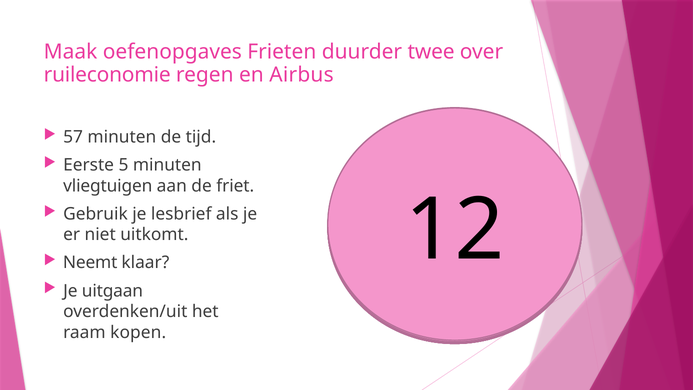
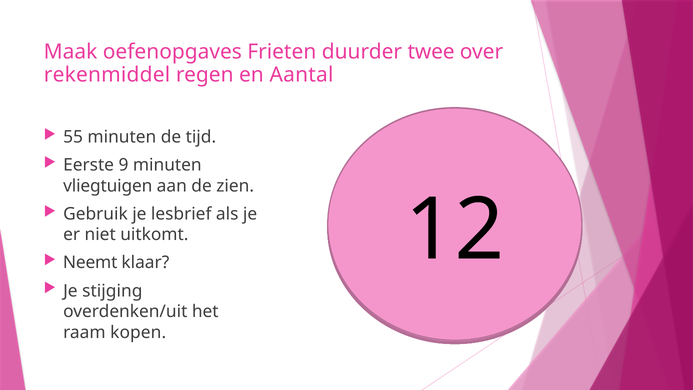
ruileconomie: ruileconomie -> rekenmiddel
Airbus: Airbus -> Aantal
57: 57 -> 55
5: 5 -> 9
friet: friet -> zien
uitgaan: uitgaan -> stijging
